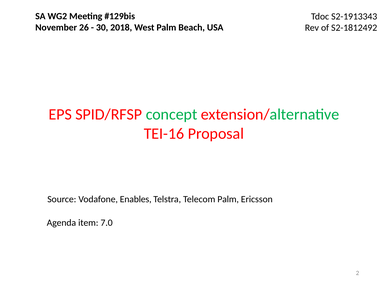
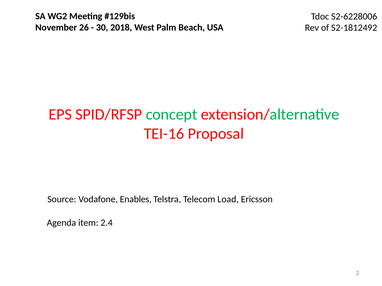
S2-1913343: S2-1913343 -> S2-6228006
Telecom Palm: Palm -> Load
7.0: 7.0 -> 2.4
